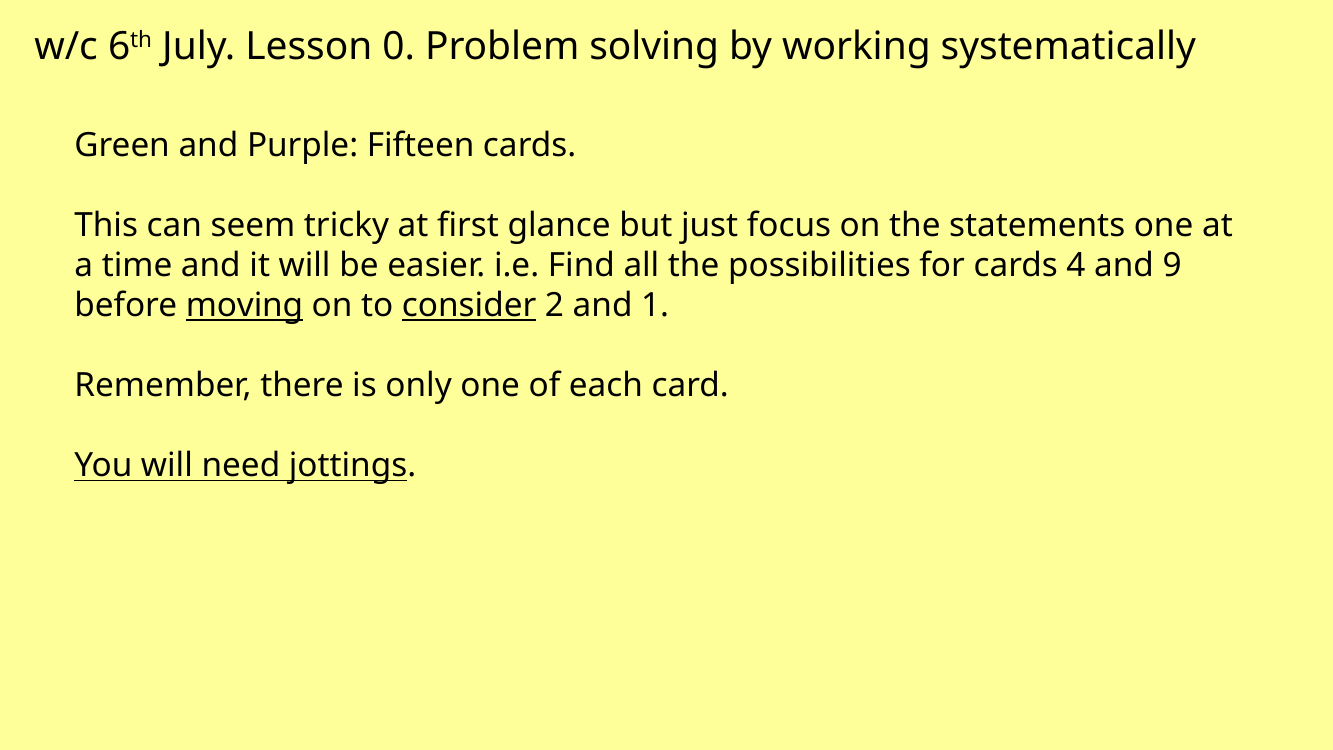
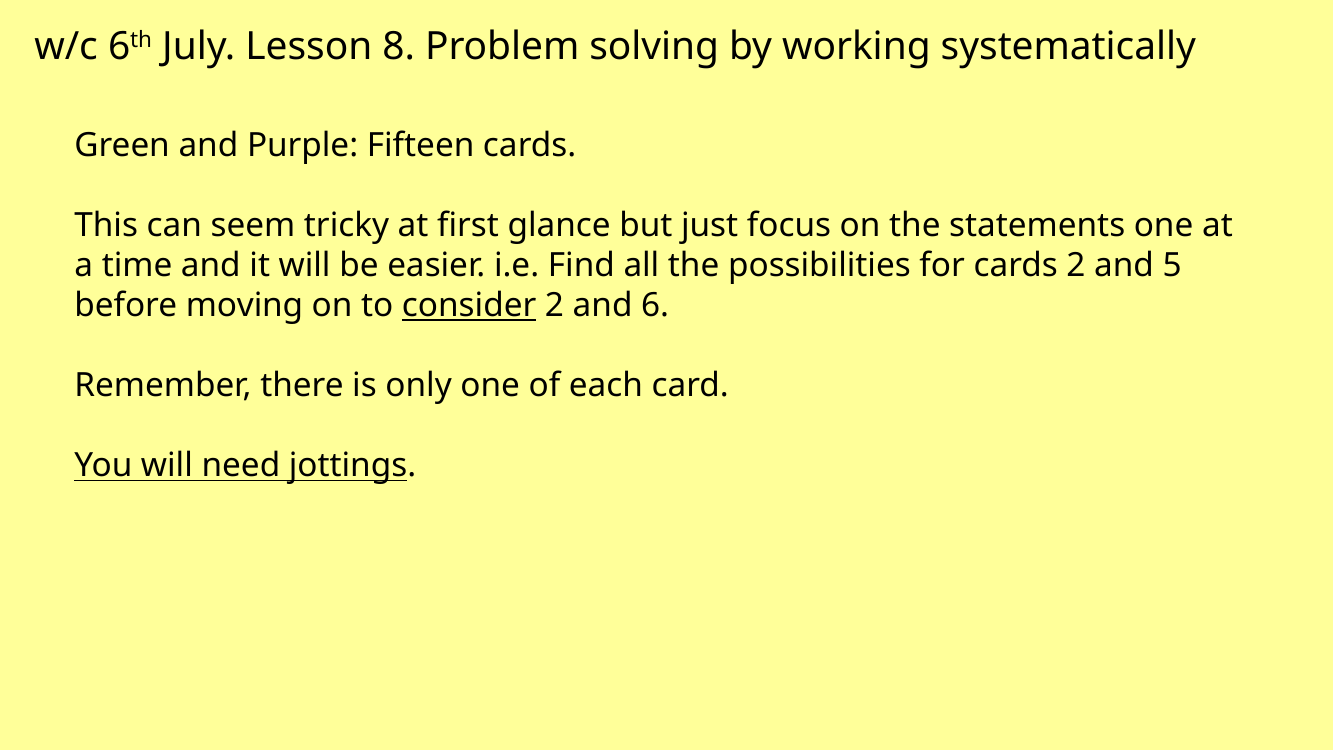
0: 0 -> 8
cards 4: 4 -> 2
9: 9 -> 5
moving underline: present -> none
1: 1 -> 6
